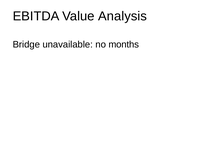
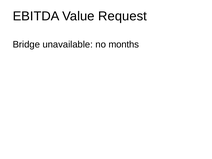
Analysis: Analysis -> Request
